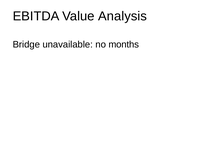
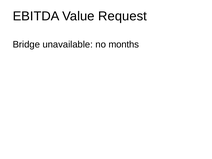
Analysis: Analysis -> Request
